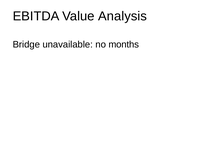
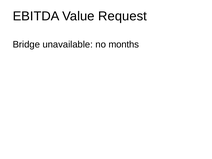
Analysis: Analysis -> Request
